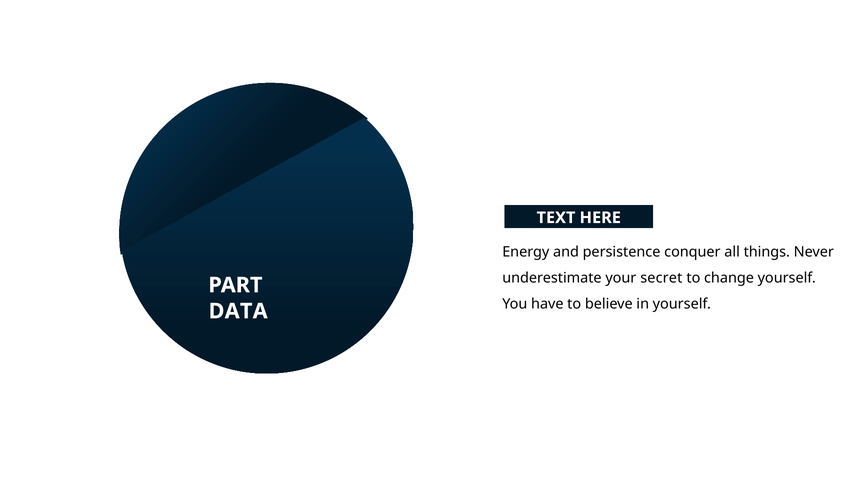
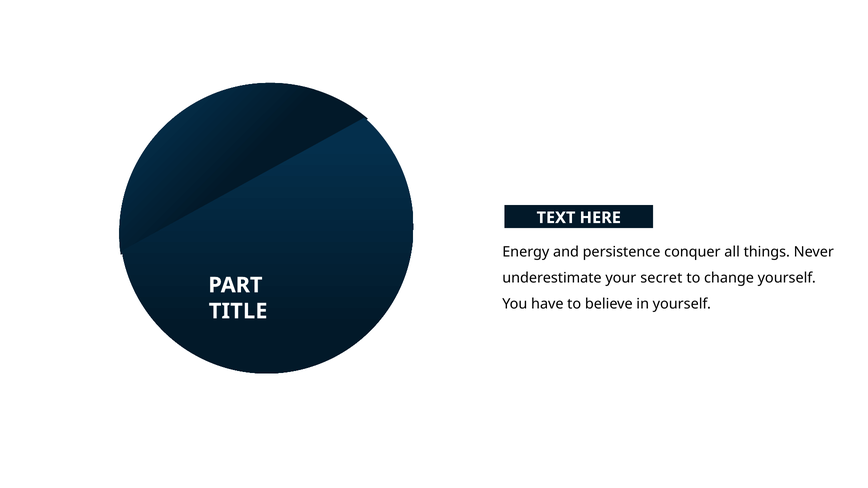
DATA: DATA -> TITLE
